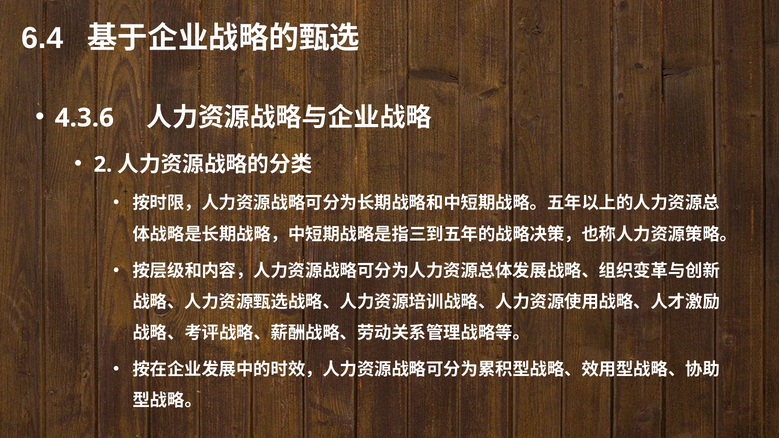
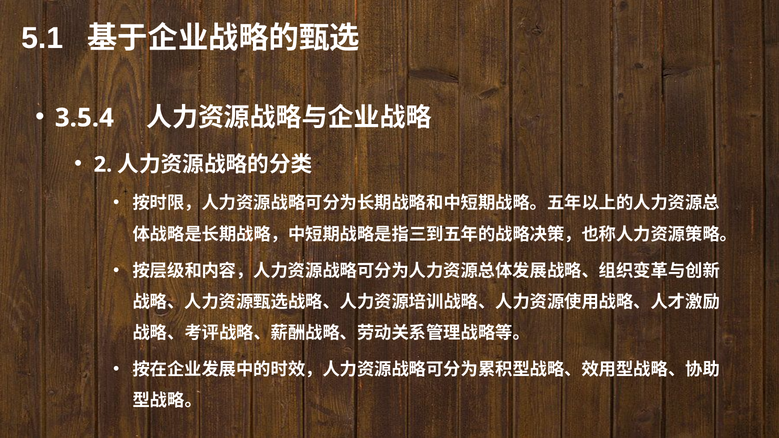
6.4: 6.4 -> 5.1
4.3.6: 4.3.6 -> 3.5.4
